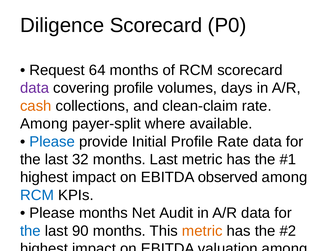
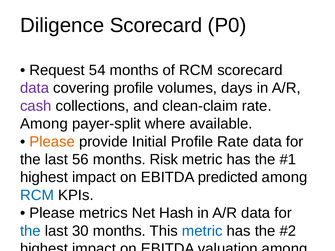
64: 64 -> 54
cash at (36, 106) colour: orange -> purple
Please at (52, 142) colour: blue -> orange
32: 32 -> 56
months Last: Last -> Risk
observed: observed -> predicted
Please months: months -> metrics
Audit: Audit -> Hash
90: 90 -> 30
metric at (202, 231) colour: orange -> blue
